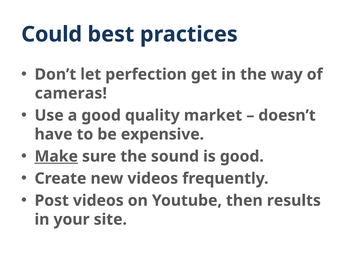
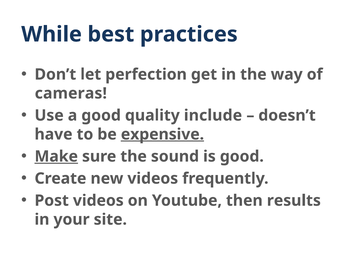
Could: Could -> While
market: market -> include
expensive underline: none -> present
